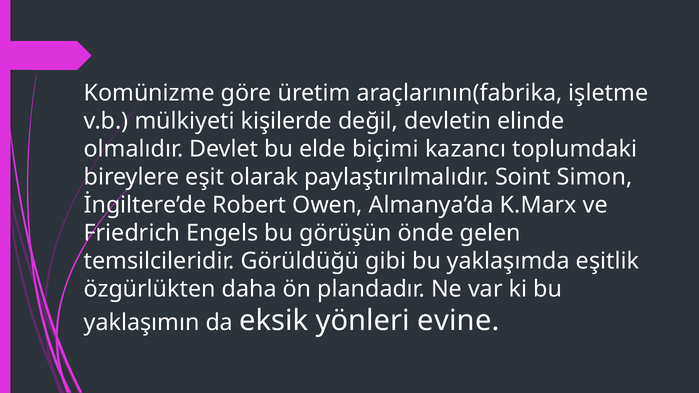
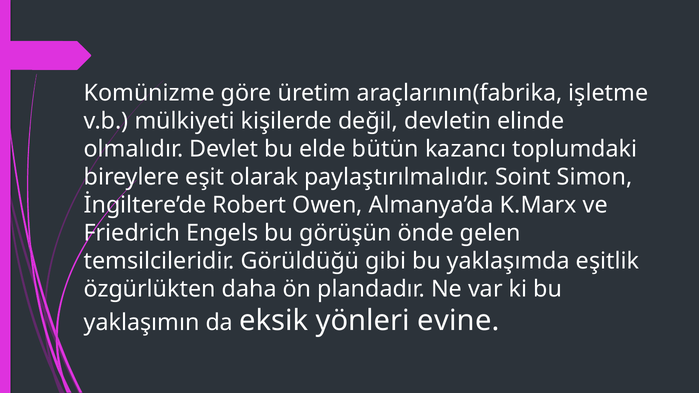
biçimi: biçimi -> bütün
